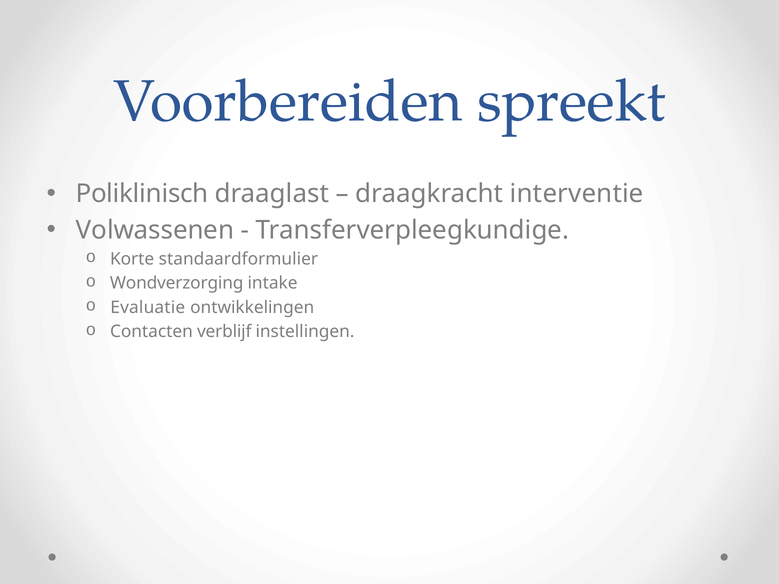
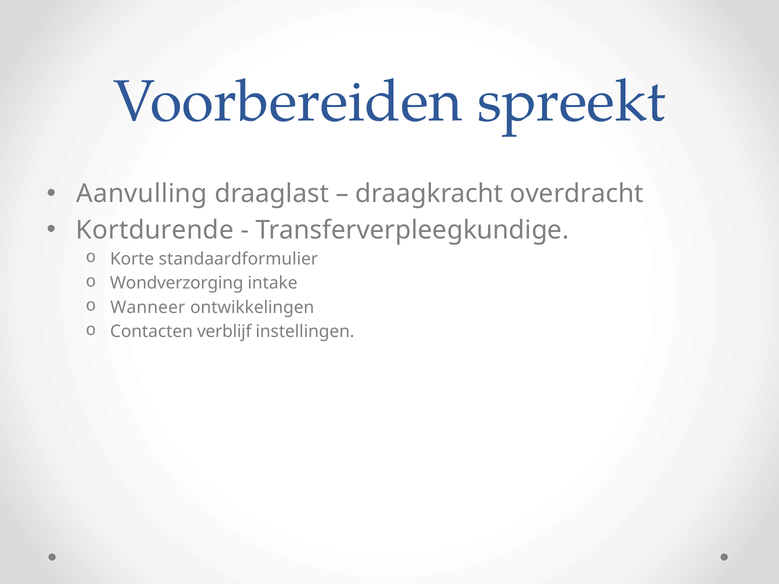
Poliklinisch: Poliklinisch -> Aanvulling
interventie: interventie -> overdracht
Volwassenen: Volwassenen -> Kortdurende
Evaluatie: Evaluatie -> Wanneer
